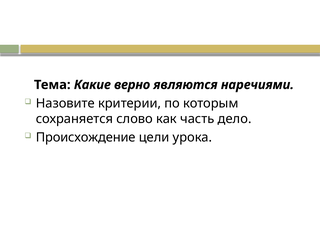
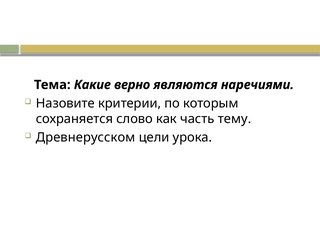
дело: дело -> тему
Происхождение: Происхождение -> Древнерусском
